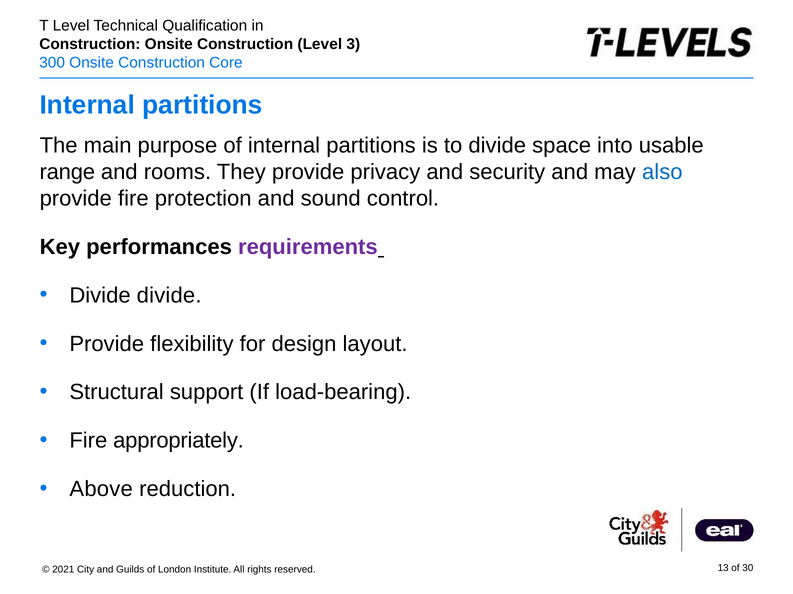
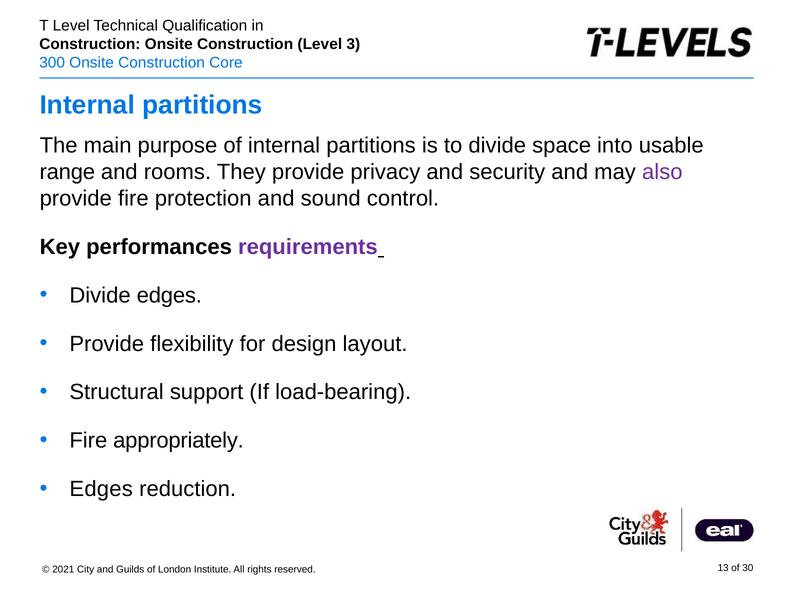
also colour: blue -> purple
Divide divide: divide -> edges
Above at (101, 490): Above -> Edges
